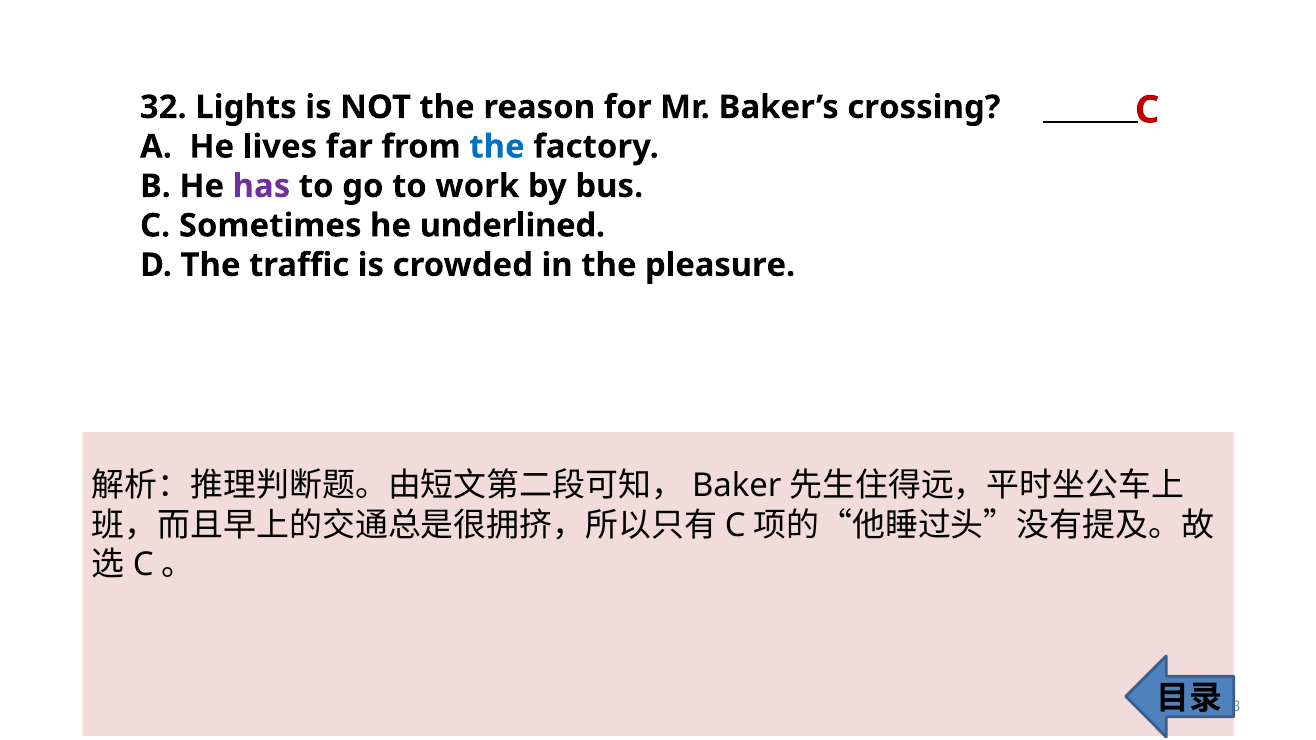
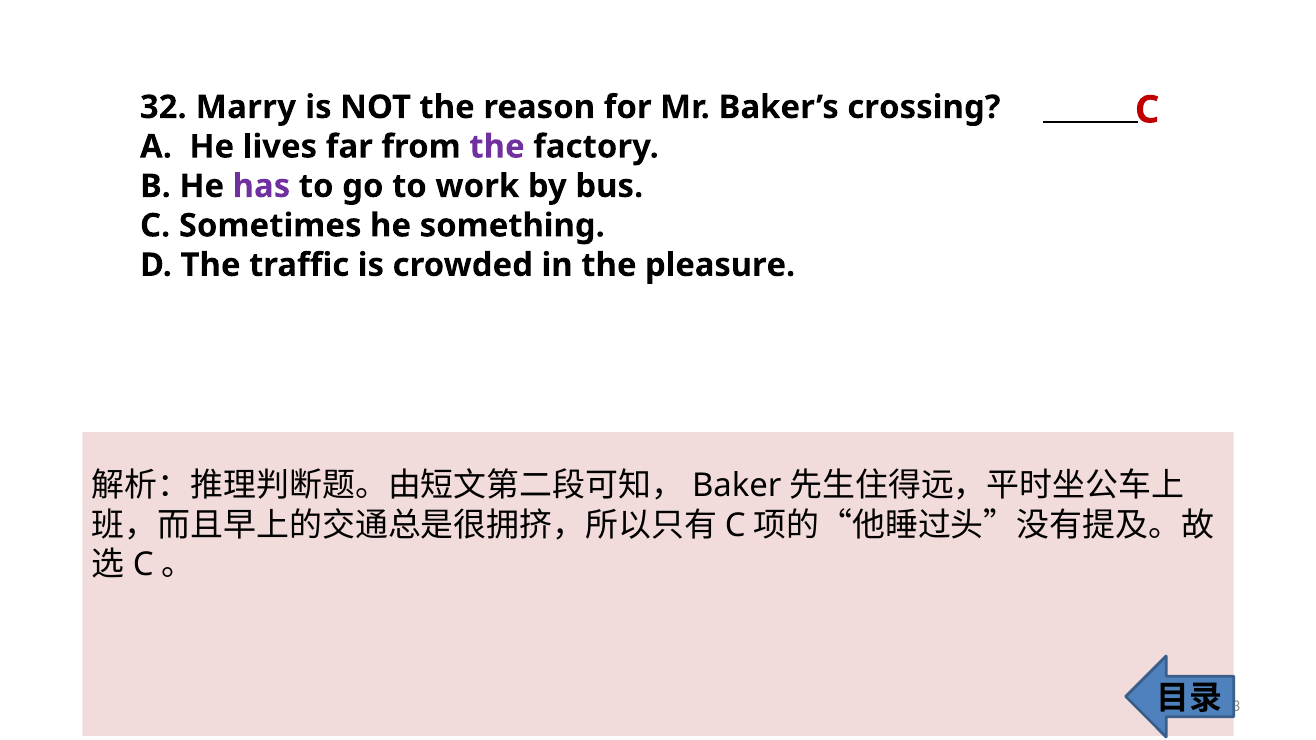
Lights: Lights -> Marry
the at (497, 147) colour: blue -> purple
underlined: underlined -> something
